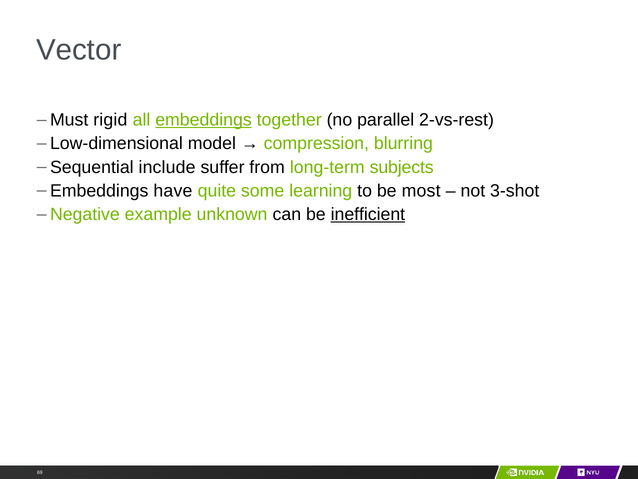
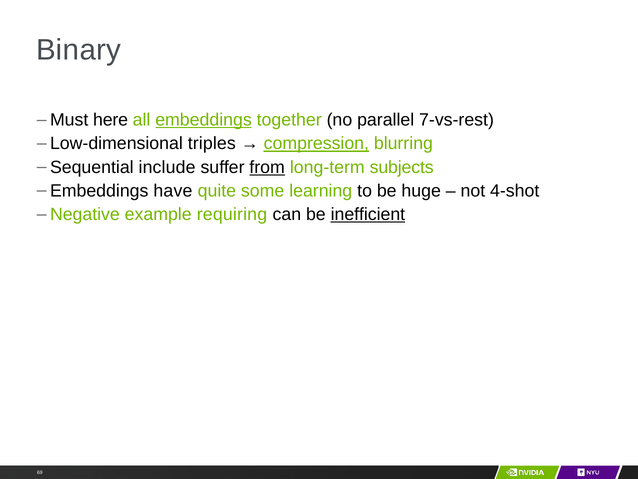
Vector: Vector -> Binary
rigid: rigid -> here
2-vs-rest: 2-vs-rest -> 7-vs-rest
model: model -> triples
compression underline: none -> present
from underline: none -> present
most: most -> huge
3-shot: 3-shot -> 4-shot
unknown: unknown -> requiring
